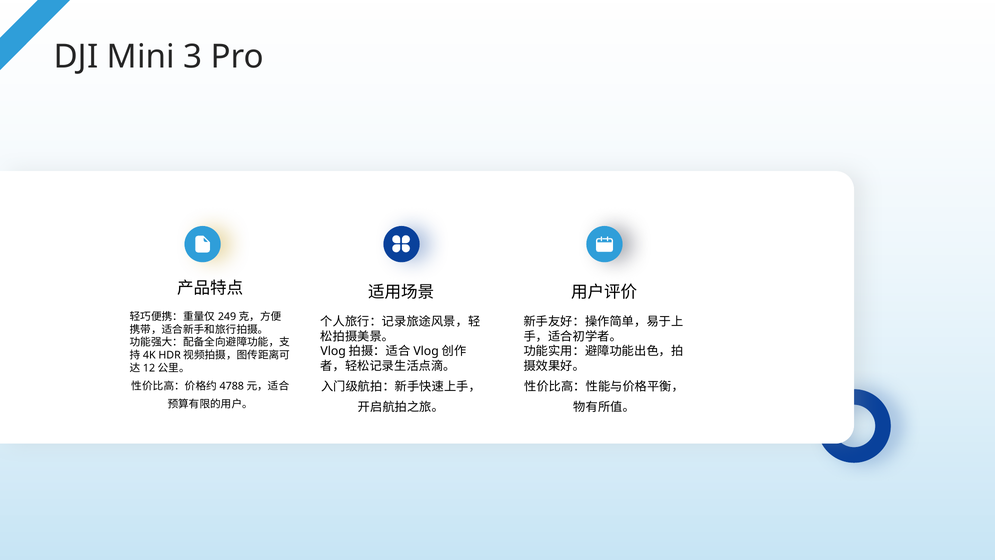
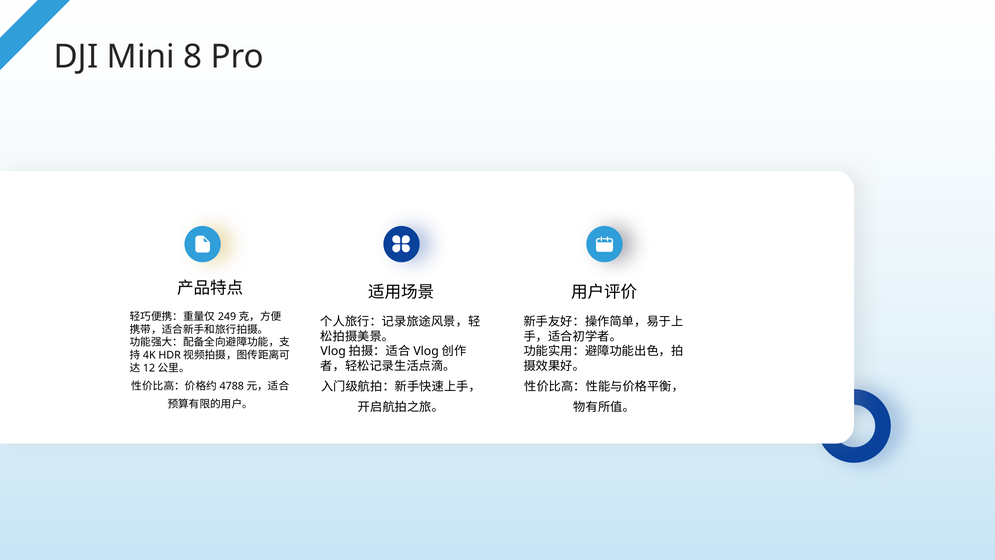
3: 3 -> 8
